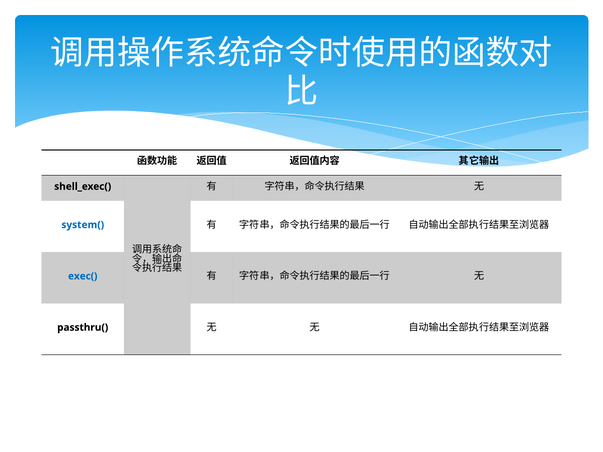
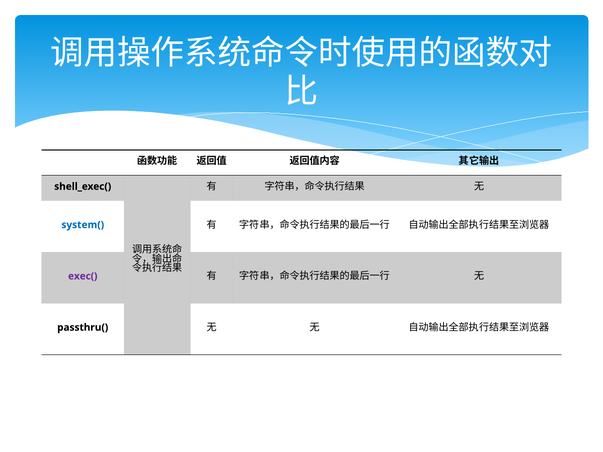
exec( colour: blue -> purple
